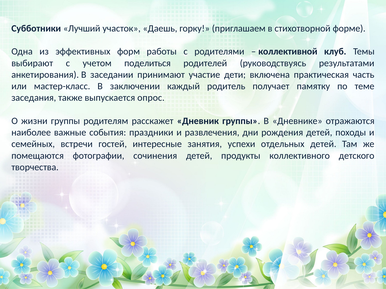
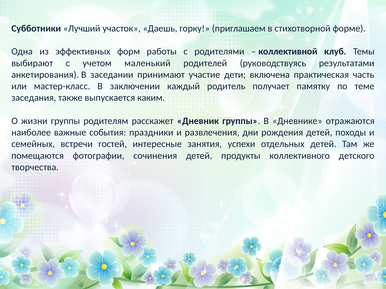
поделиться: поделиться -> маленький
опрос: опрос -> каким
